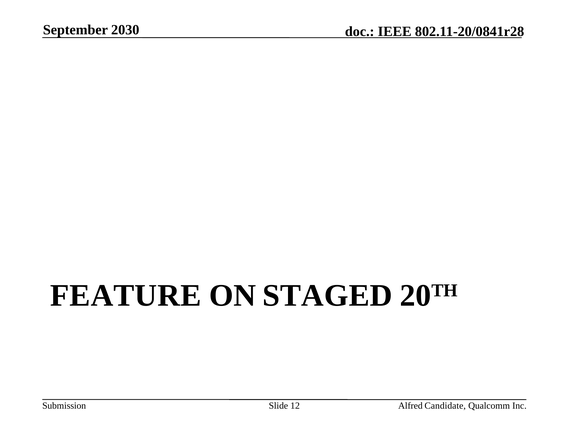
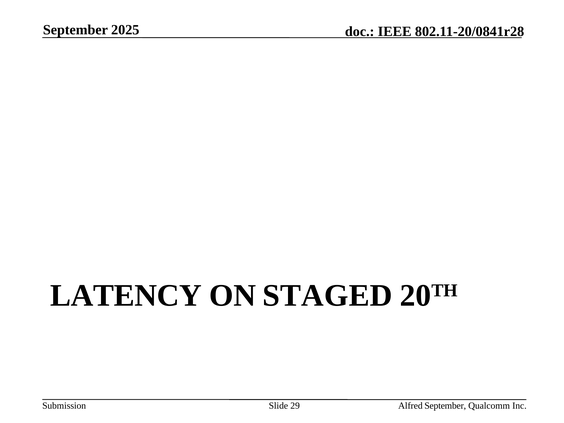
2030: 2030 -> 2025
FEATURE: FEATURE -> LATENCY
12: 12 -> 29
Alfred Candidate: Candidate -> September
